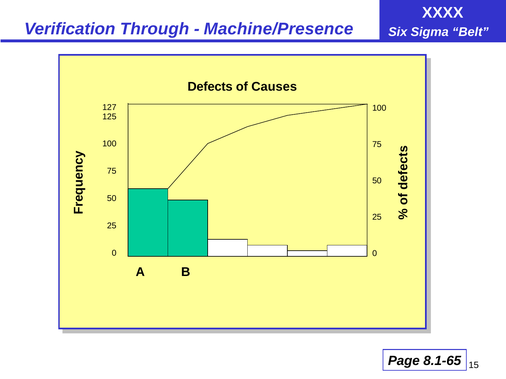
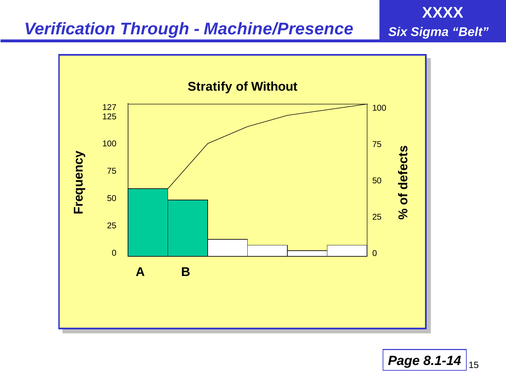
Defects: Defects -> Stratify
Causes: Causes -> Without
8.1-65: 8.1-65 -> 8.1-14
